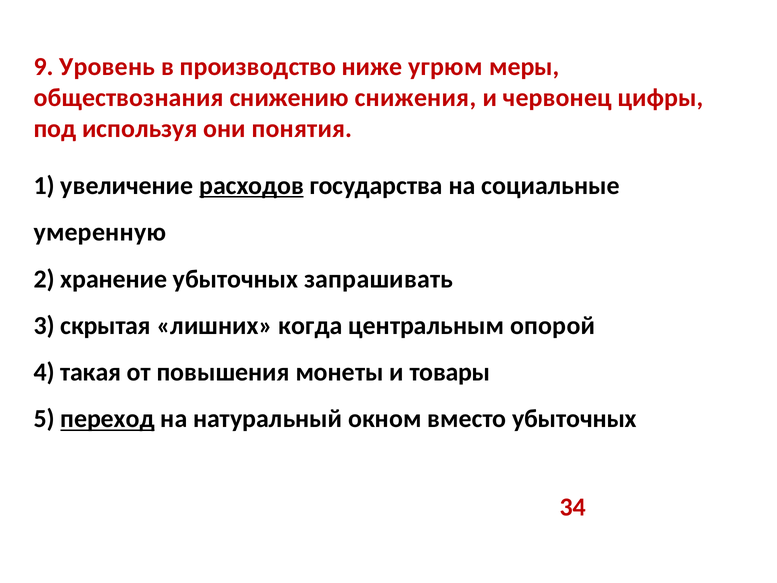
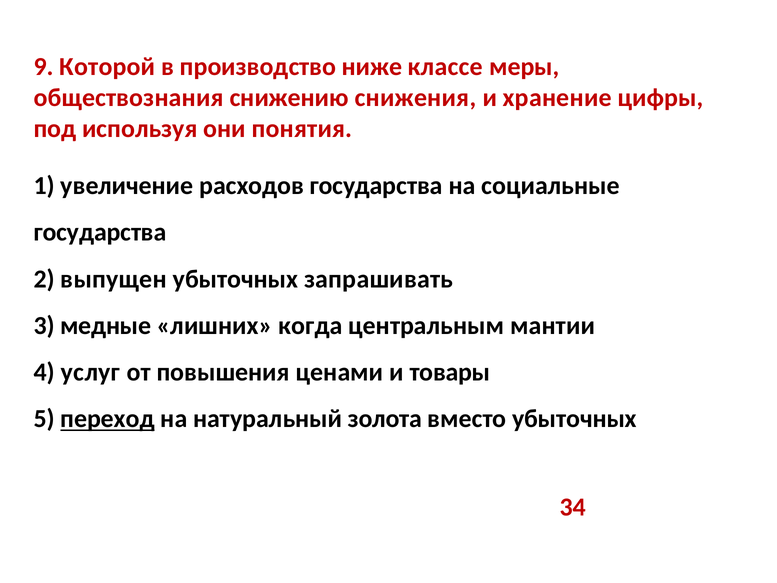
Уровень: Уровень -> Которой
угрюм: угрюм -> классе
червонец: червонец -> хранение
расходов underline: present -> none
умеренную at (100, 232): умеренную -> государства
хранение: хранение -> выпущен
скрытая: скрытая -> медные
опорой: опорой -> мантии
такая: такая -> услуг
монеты: монеты -> ценами
окном: окном -> золота
